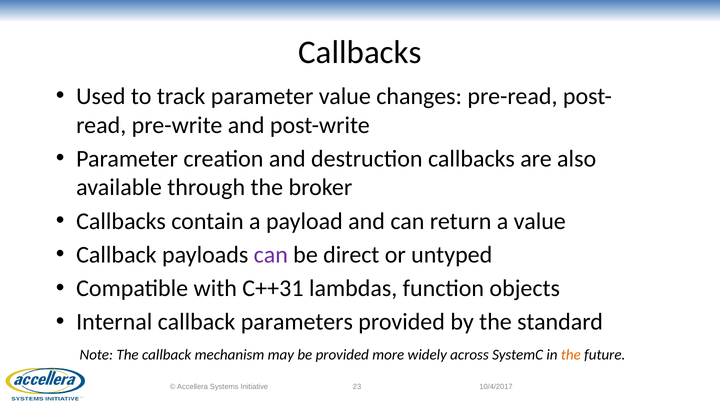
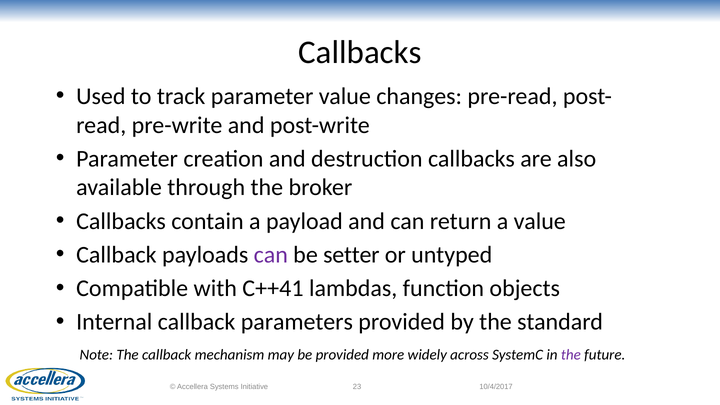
direct: direct -> setter
C++31: C++31 -> C++41
the at (571, 355) colour: orange -> purple
